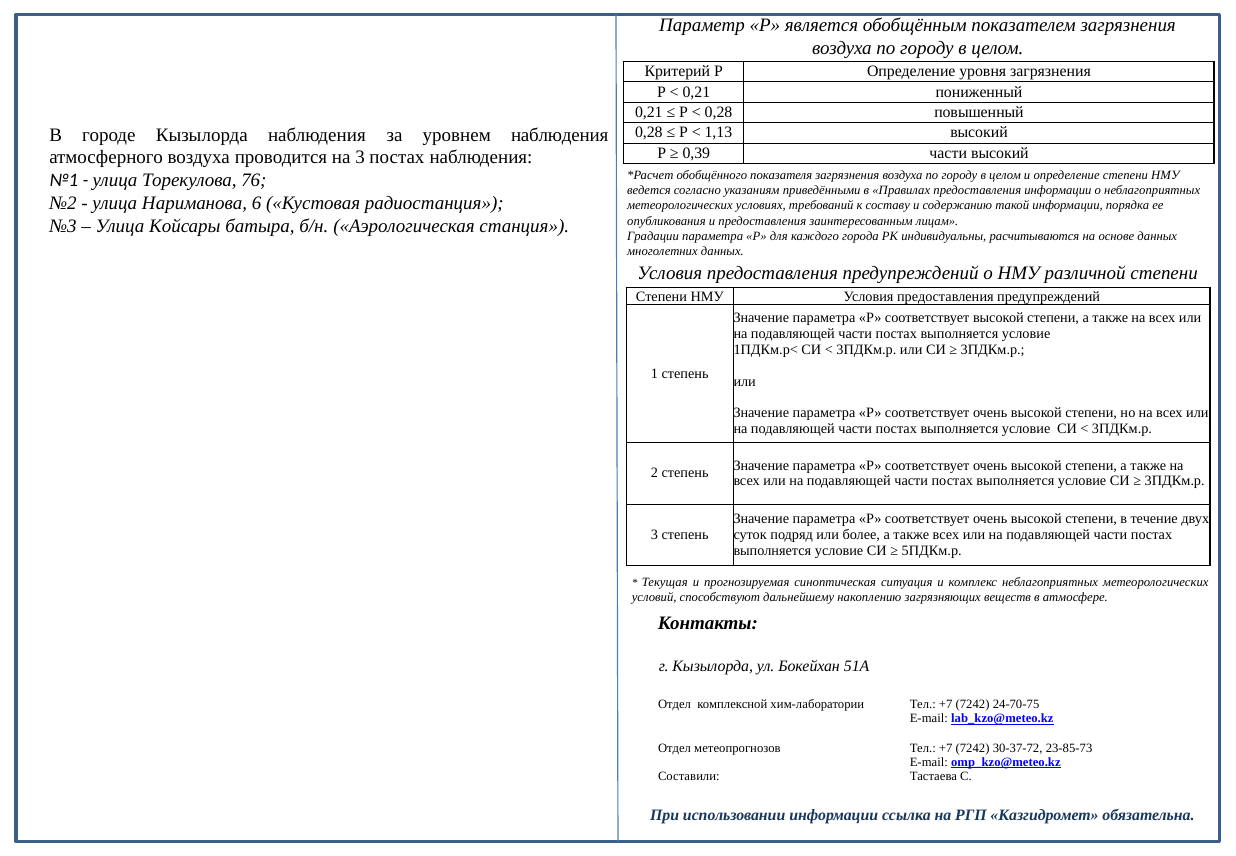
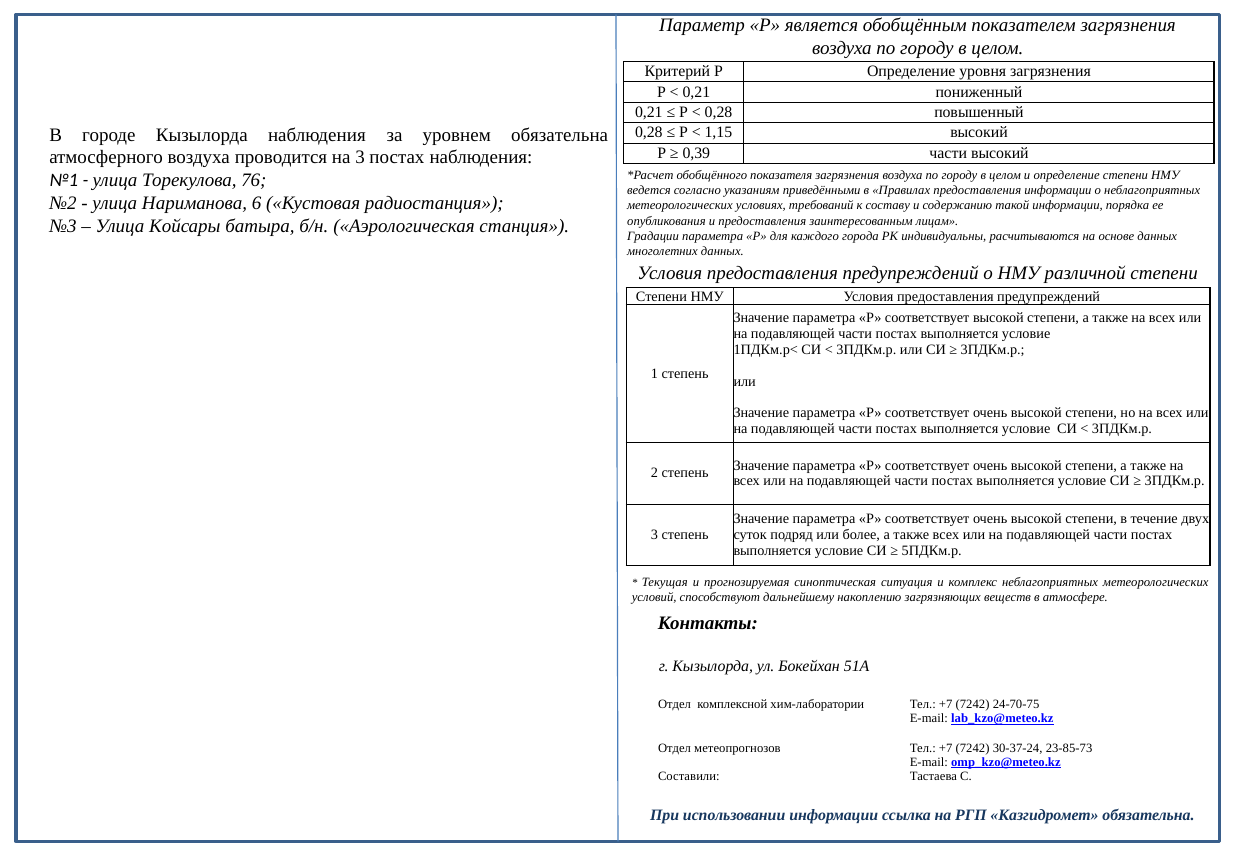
1,13: 1,13 -> 1,15
уровнем наблюдения: наблюдения -> обязательна
30-37-72: 30-37-72 -> 30-37-24
